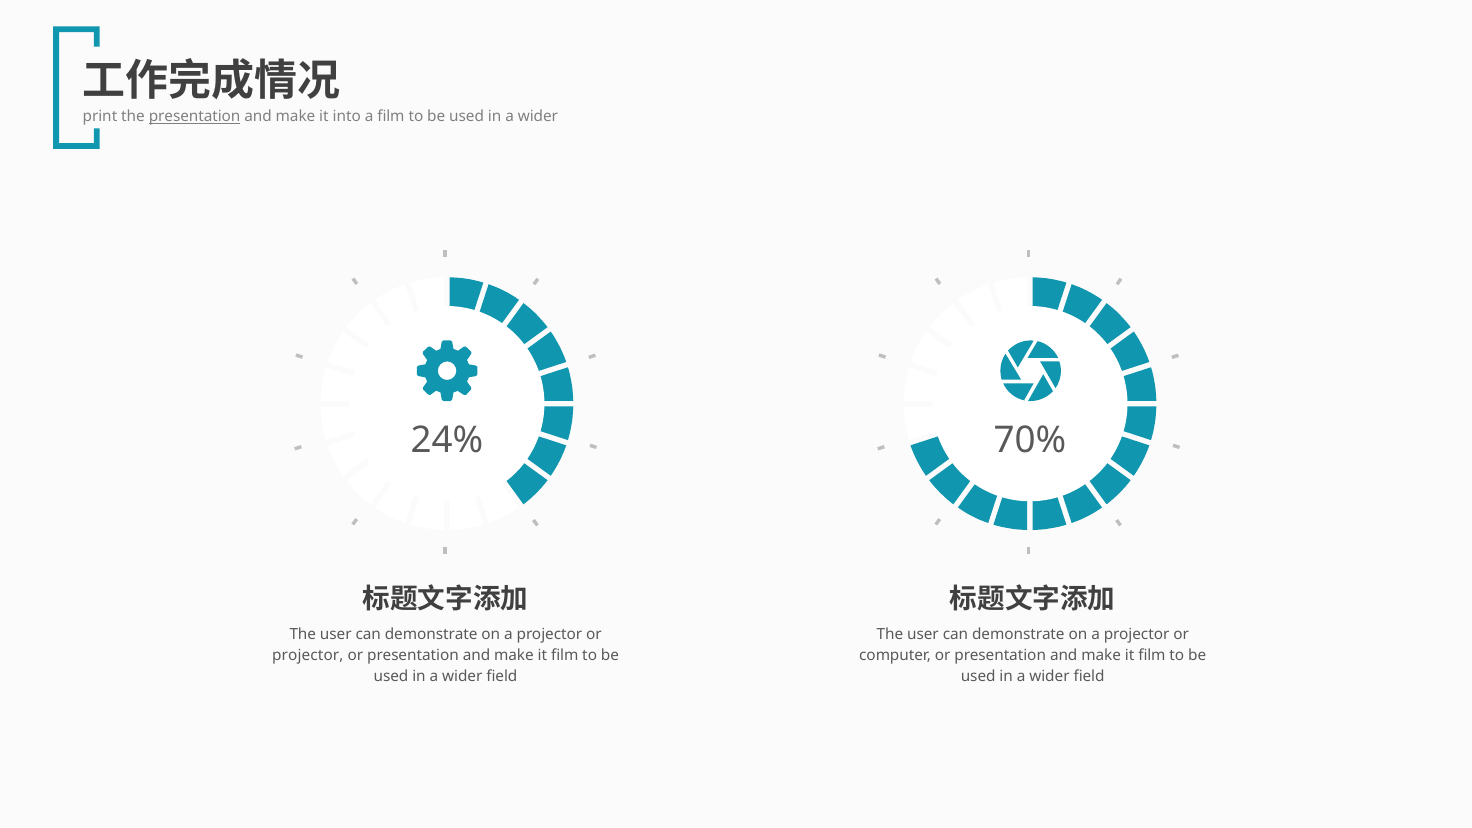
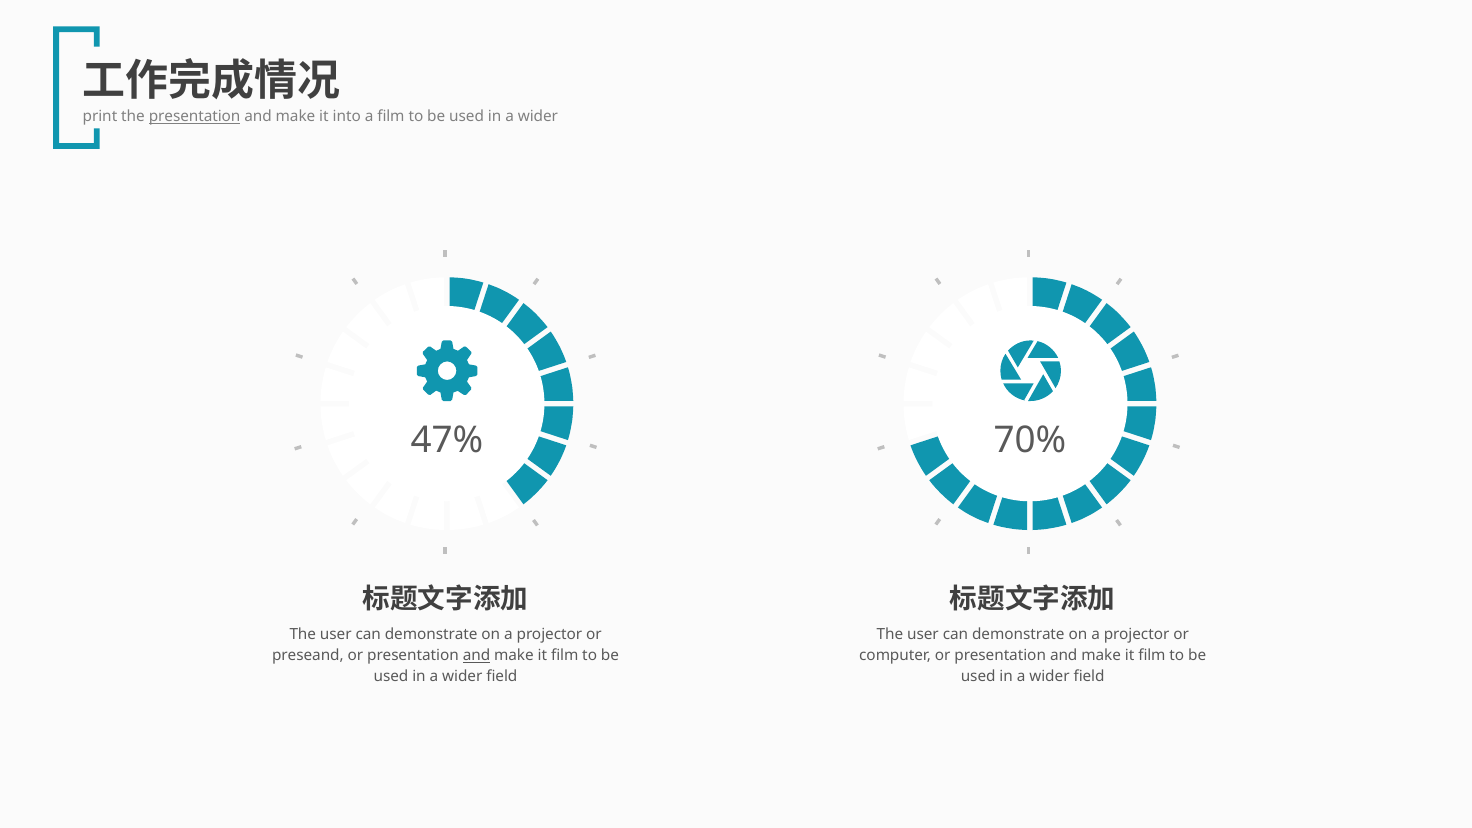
24%: 24% -> 47%
projector at (308, 655): projector -> preseand
and at (477, 655) underline: none -> present
